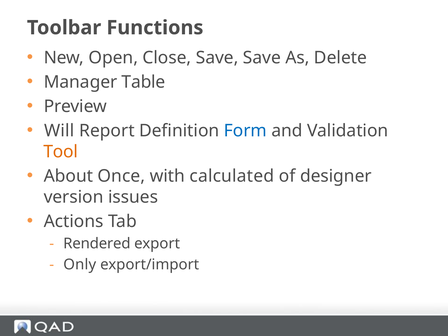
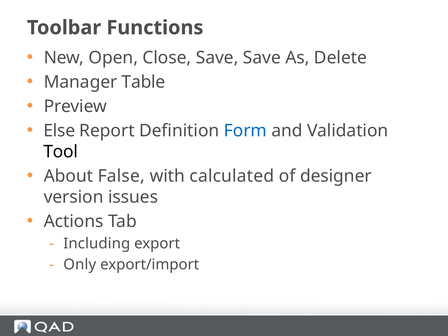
Will: Will -> Else
Tool colour: orange -> black
Once: Once -> False
Rendered: Rendered -> Including
